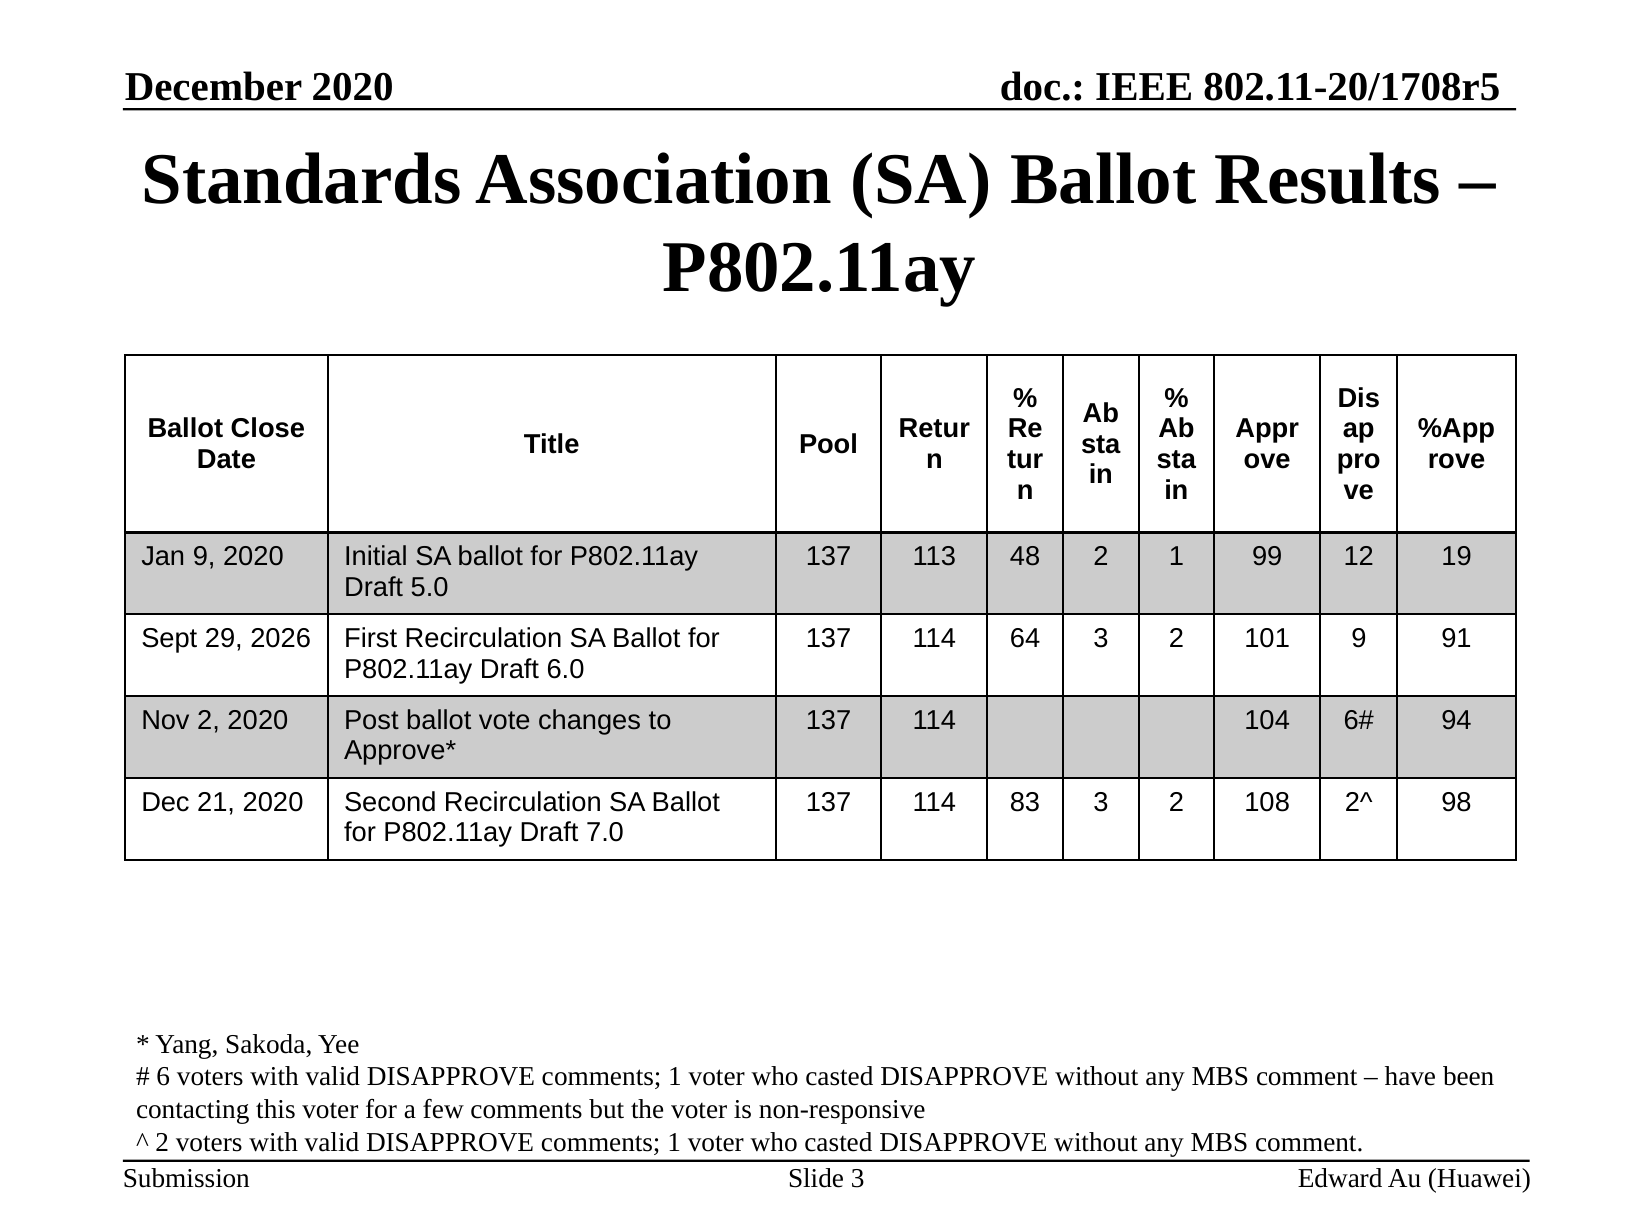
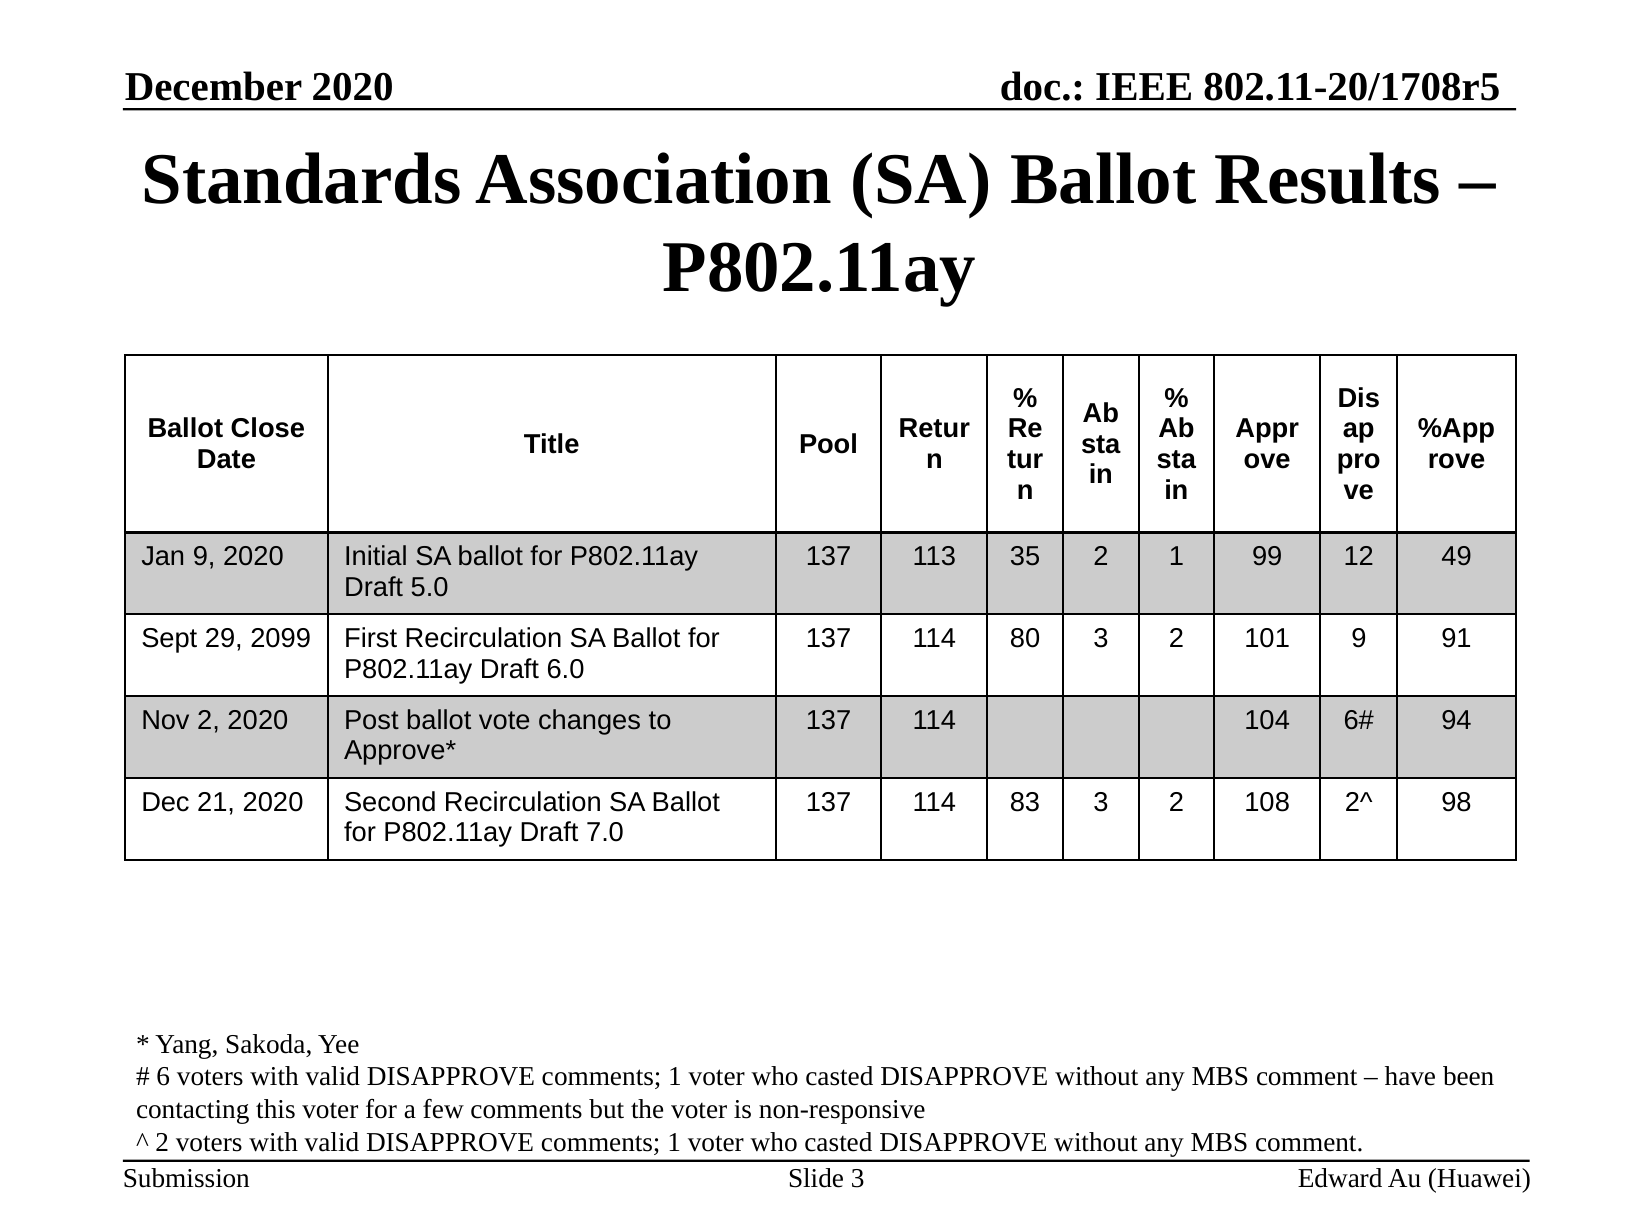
48: 48 -> 35
19: 19 -> 49
2026: 2026 -> 2099
64: 64 -> 80
